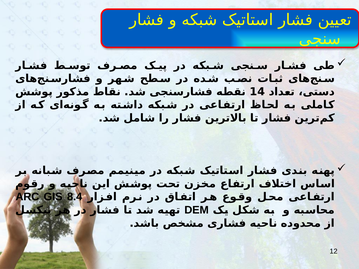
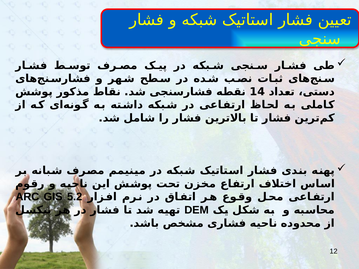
8.4: 8.4 -> 5.2
